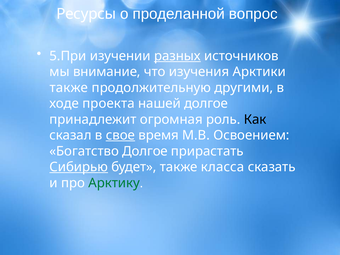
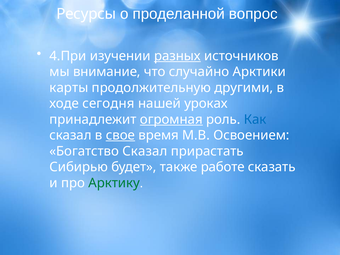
5.При: 5.При -> 4.При
изучения: изучения -> случайно
также at (69, 88): также -> карты
проекта: проекта -> сегодня
нашей долгое: долгое -> уроках
огромная underline: none -> present
Как colour: black -> blue
Богатство Долгое: Долгое -> Сказал
Сибирью underline: present -> none
класса: класса -> работе
